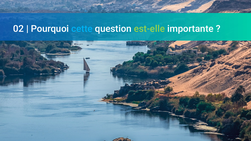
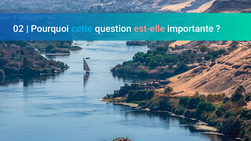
est-elle colour: light green -> pink
